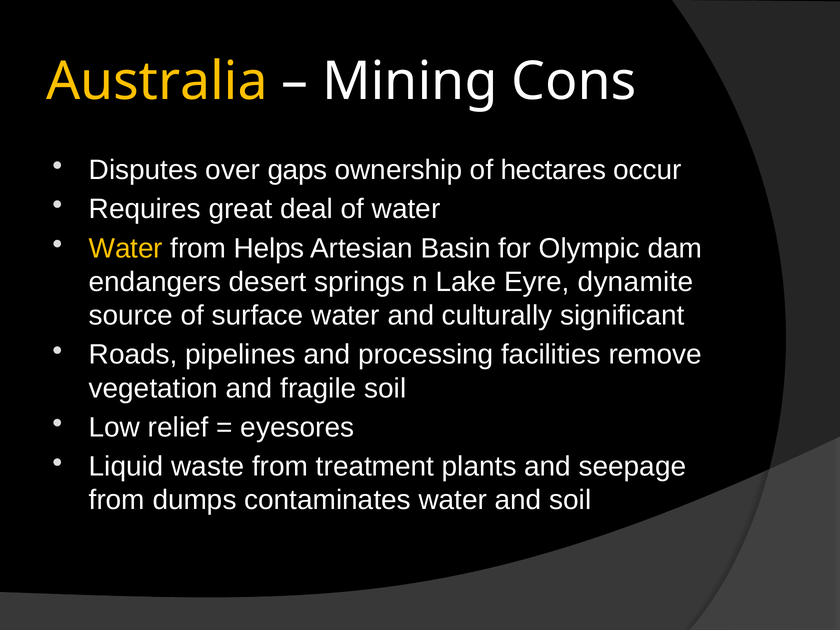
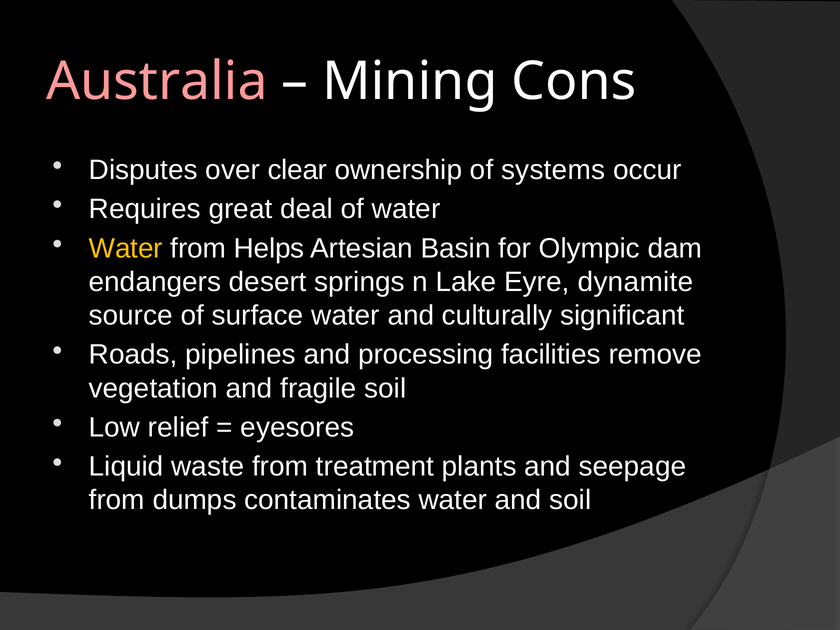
Australia colour: yellow -> pink
gaps: gaps -> clear
hectares: hectares -> systems
